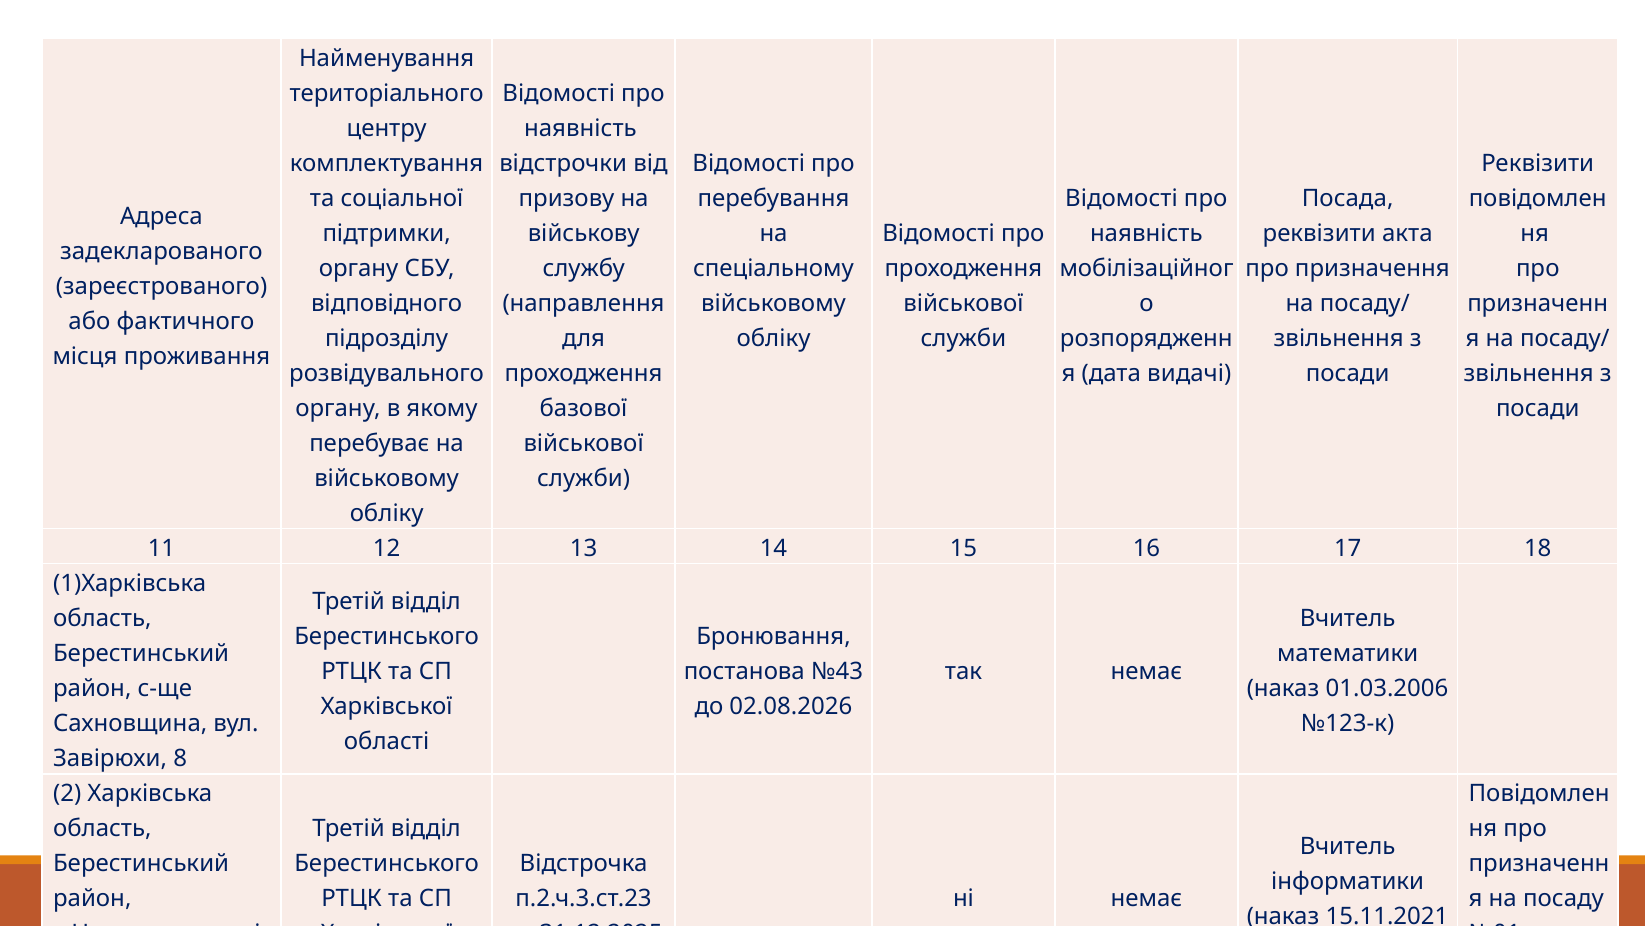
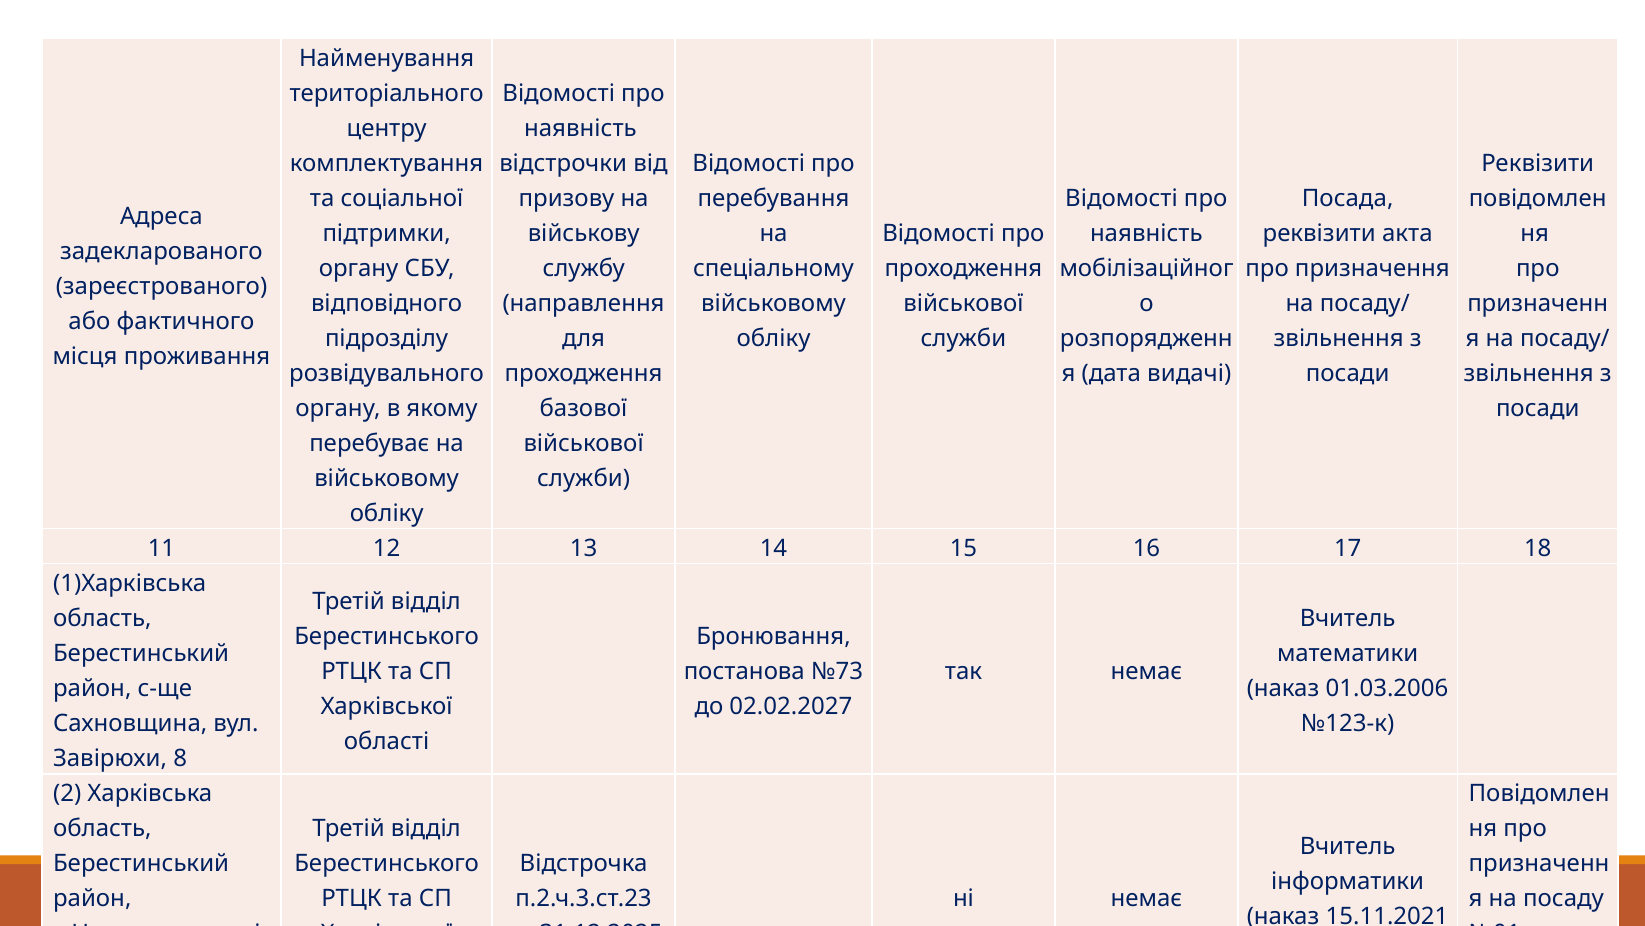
№43: №43 -> №73
02.08.2026: 02.08.2026 -> 02.02.2027
